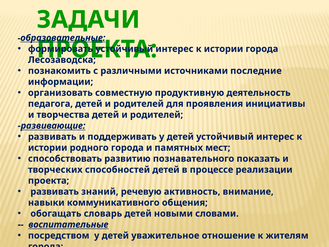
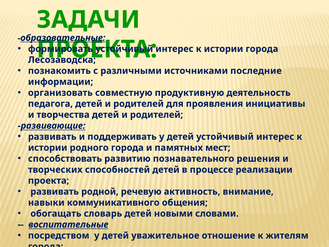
показать: показать -> решения
знаний: знаний -> родной
